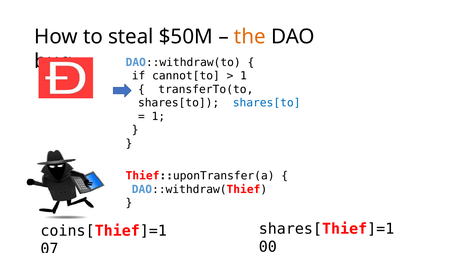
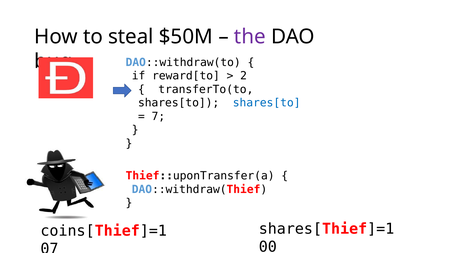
the colour: orange -> purple
cannot[to: cannot[to -> reward[to
1 at (244, 76): 1 -> 2
1 at (158, 116): 1 -> 7
